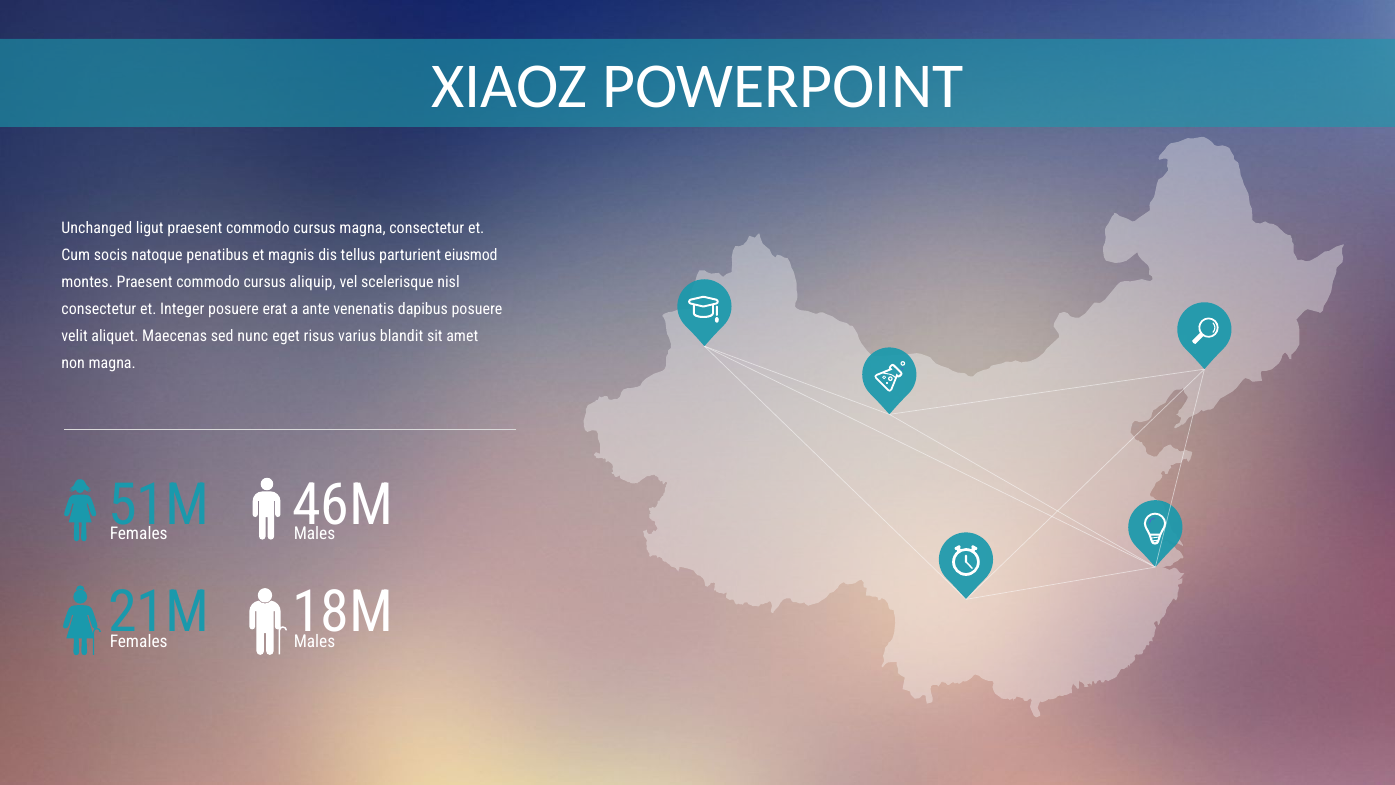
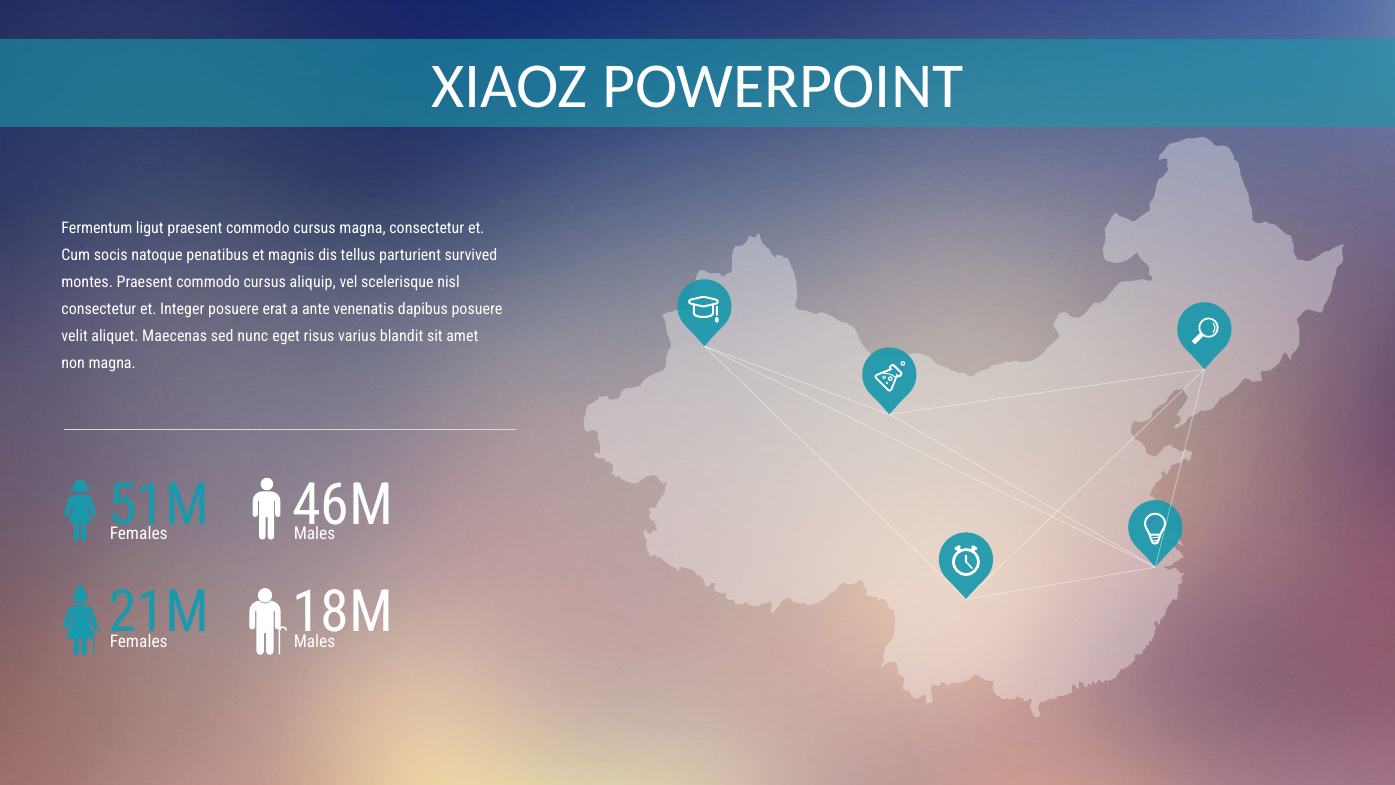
Unchanged: Unchanged -> Fermentum
eiusmod: eiusmod -> survived
